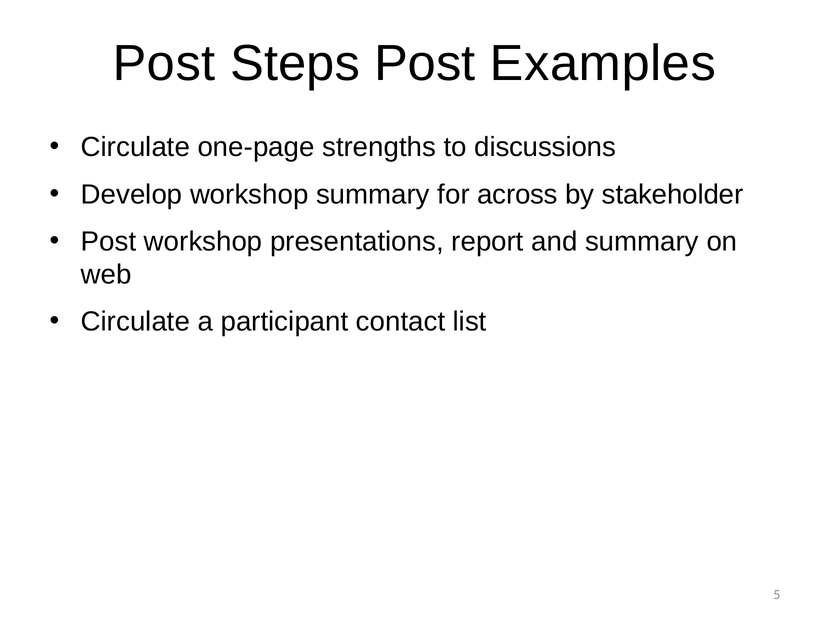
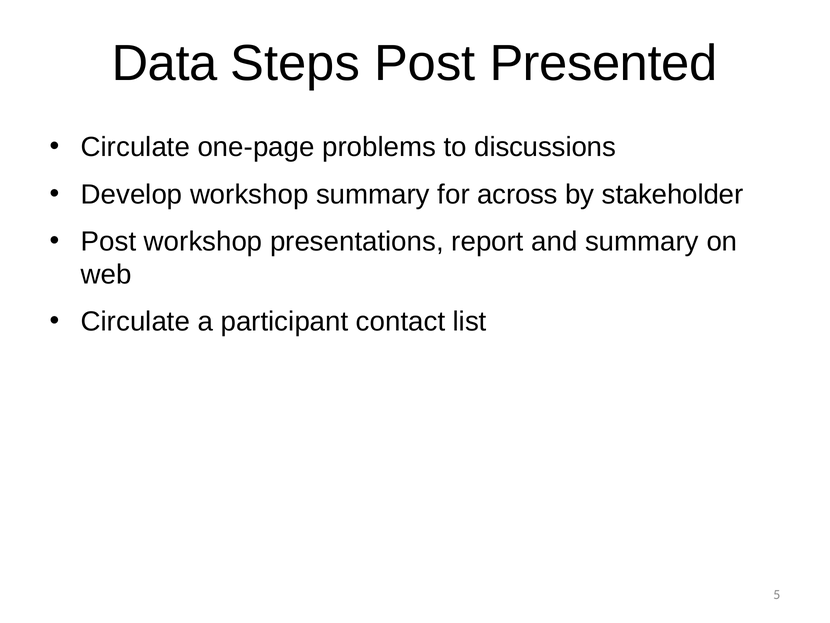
Post at (164, 64): Post -> Data
Examples: Examples -> Presented
strengths: strengths -> problems
